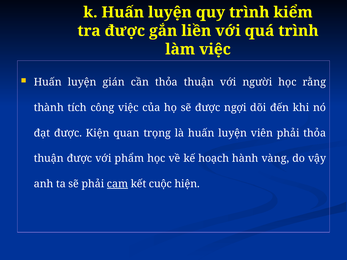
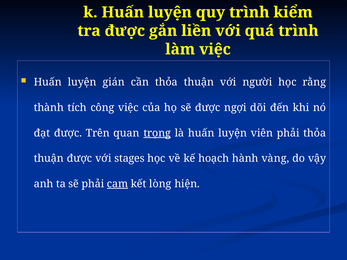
Kiện: Kiện -> Trên
trọng underline: none -> present
phẩm: phẩm -> stages
cuộc: cuộc -> lòng
